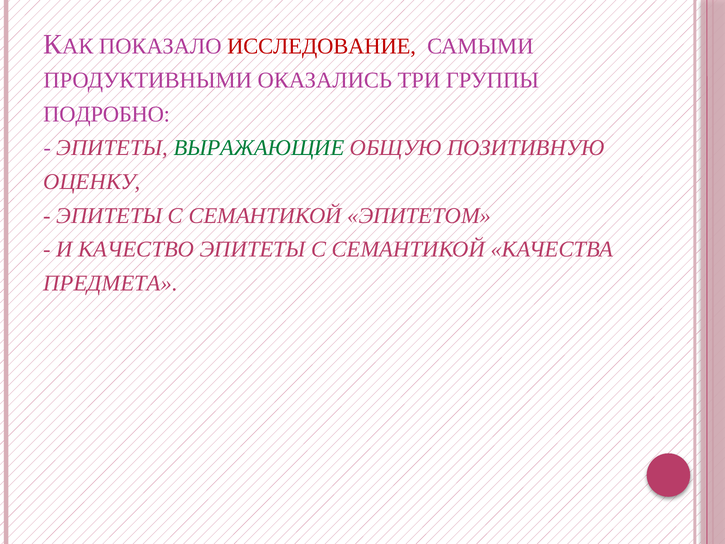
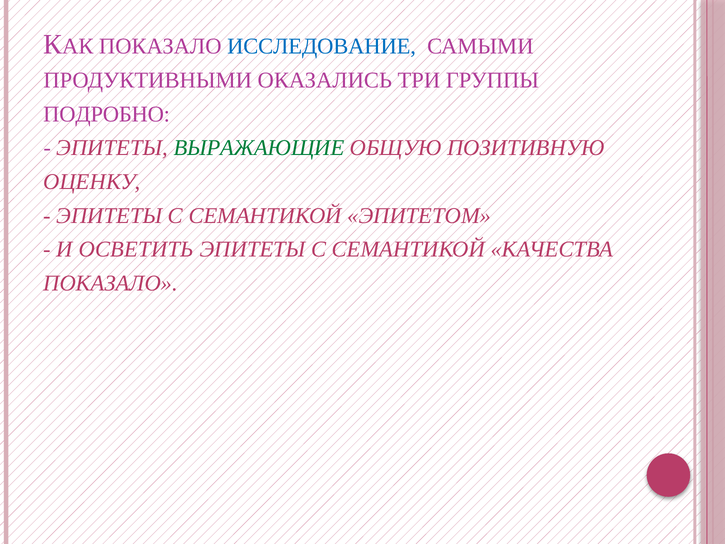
ИССЛЕДОВАНИЕ colour: red -> blue
КАЧЕСТВО: КАЧЕСТВО -> ОСВЕТИТЬ
ПРЕДМЕТА at (111, 283): ПРЕДМЕТА -> ПОКАЗАЛО
